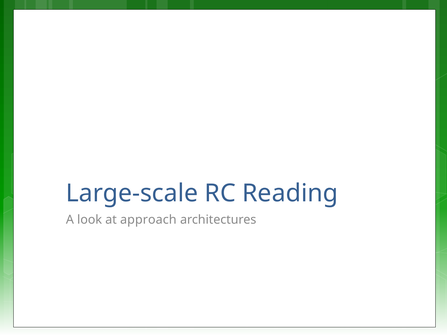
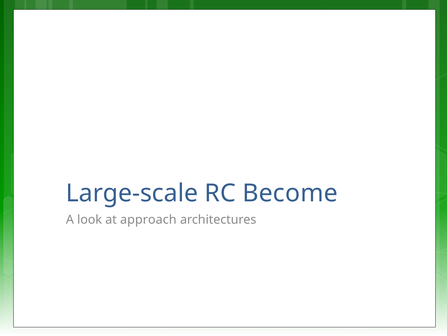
Reading: Reading -> Become
